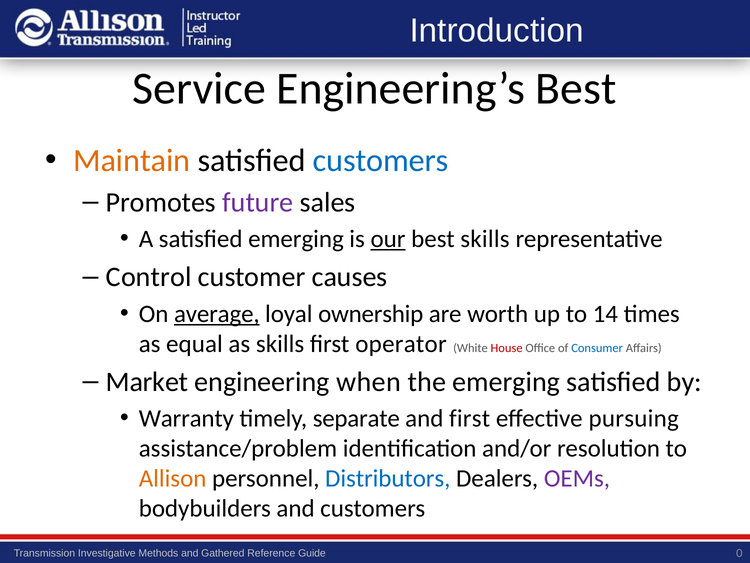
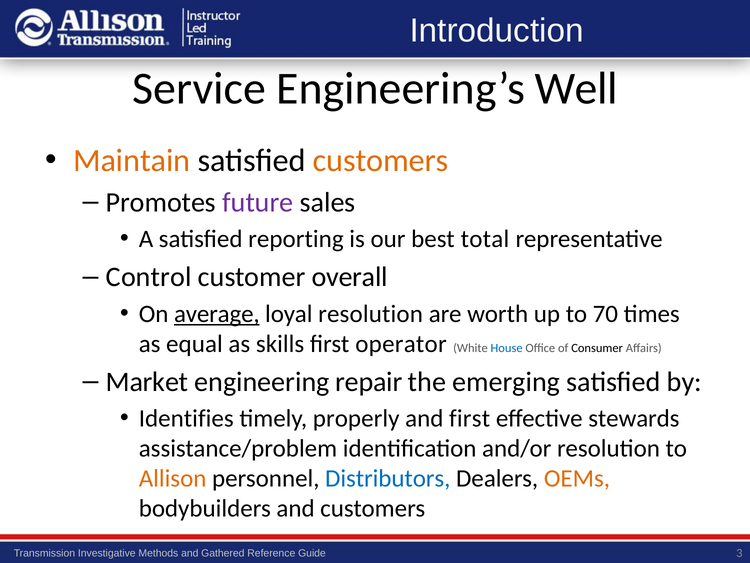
Engineering’s Best: Best -> Well
customers at (381, 160) colour: blue -> orange
satisfied emerging: emerging -> reporting
our underline: present -> none
best skills: skills -> total
causes: causes -> overall
loyal ownership: ownership -> resolution
14: 14 -> 70
House colour: red -> blue
Consumer colour: blue -> black
when: when -> repair
Warranty: Warranty -> Identifies
separate: separate -> properly
pursuing: pursuing -> stewards
OEMs colour: purple -> orange
0: 0 -> 3
